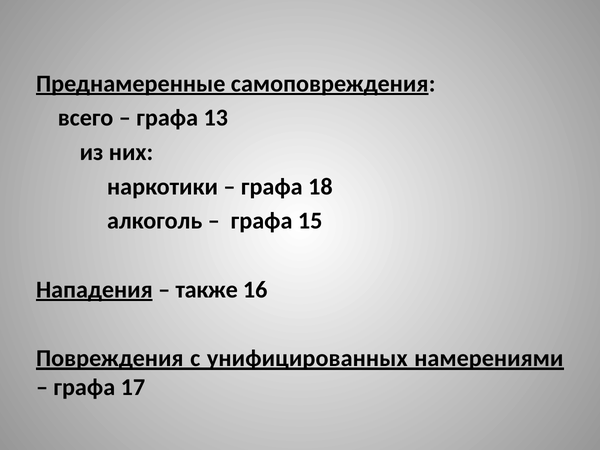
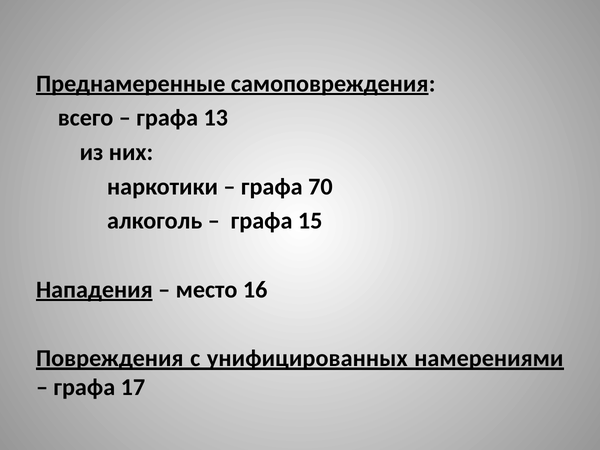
18: 18 -> 70
также: также -> место
